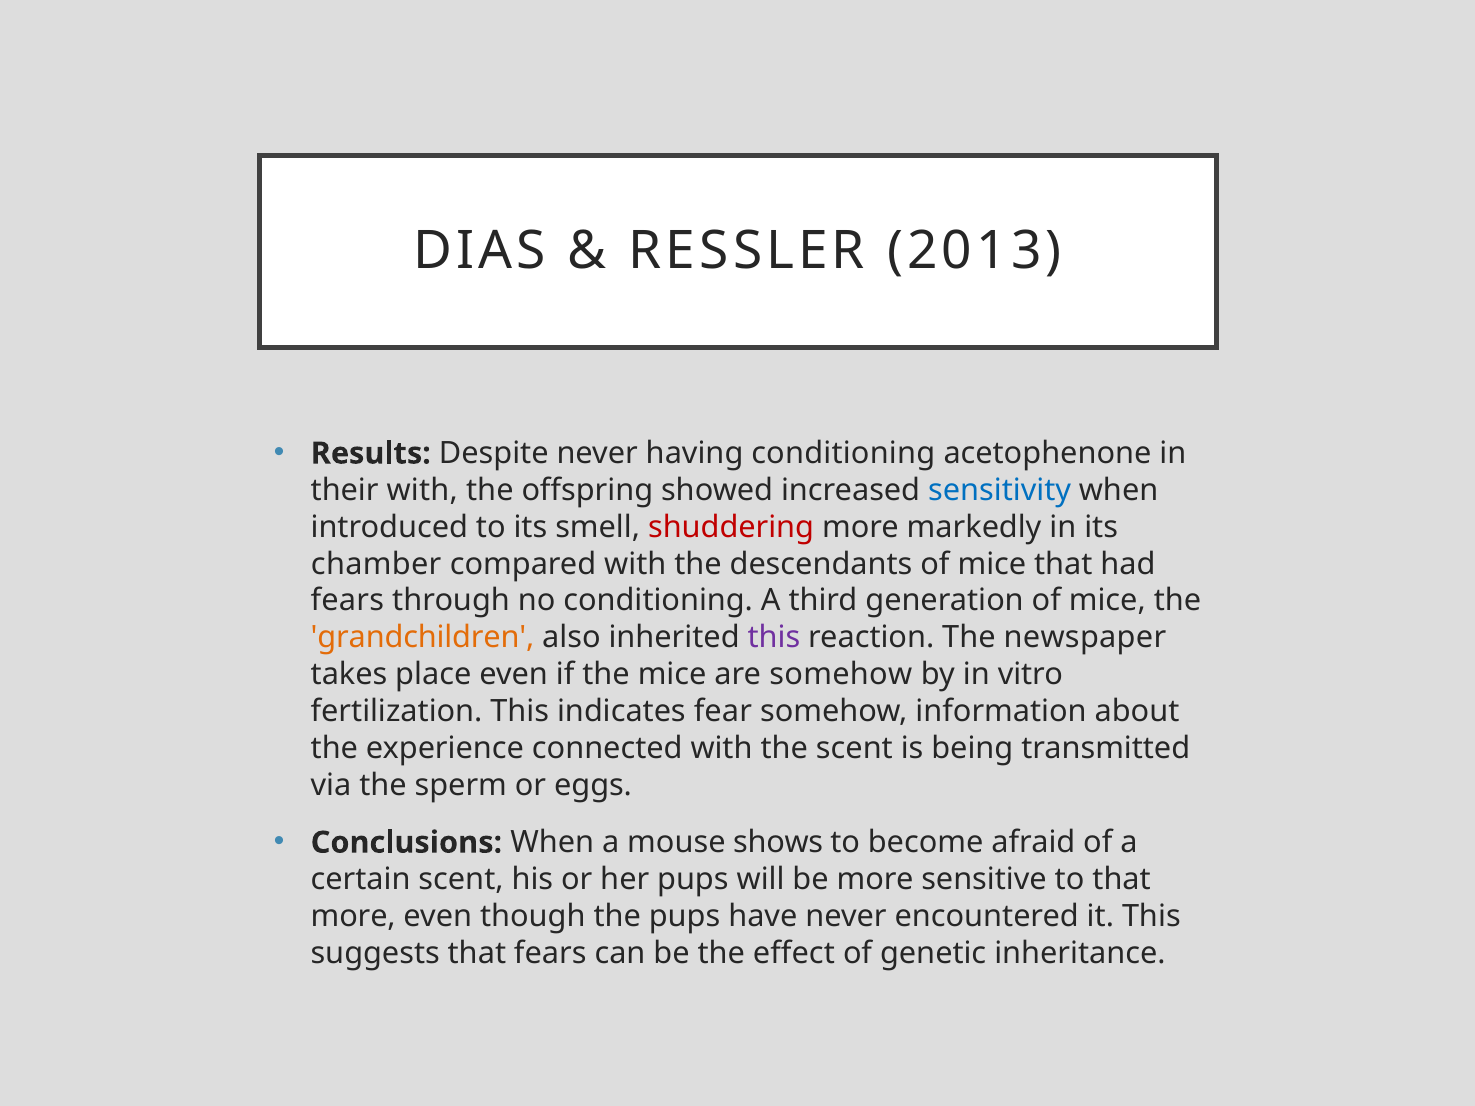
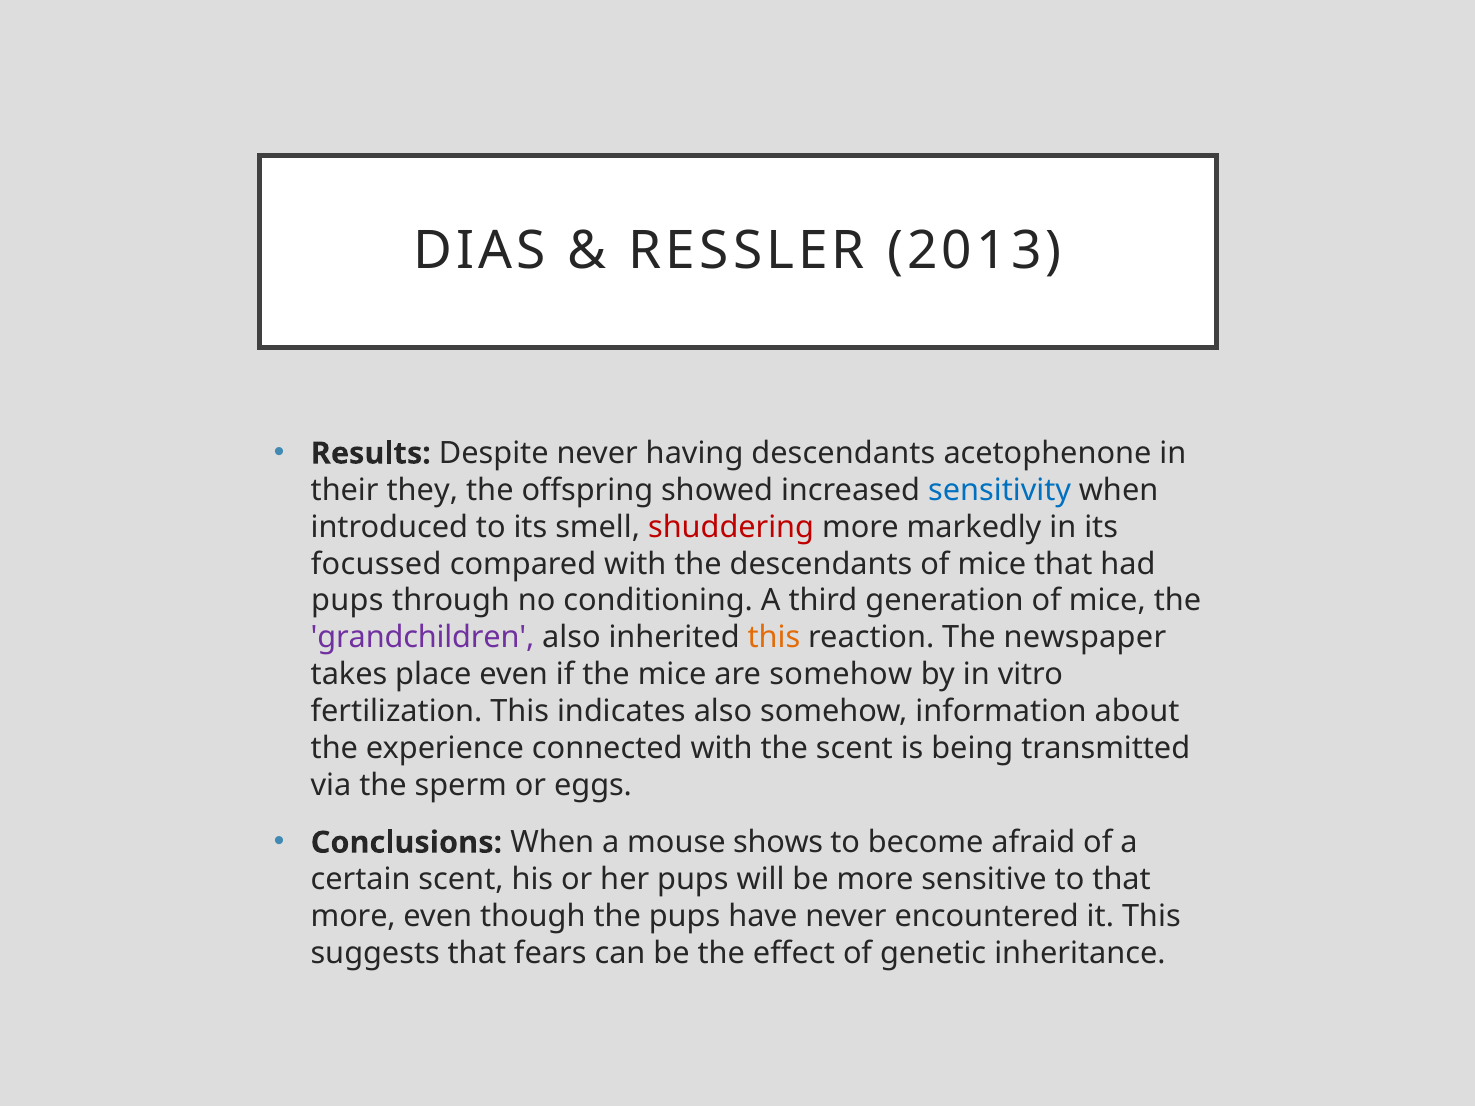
having conditioning: conditioning -> descendants
their with: with -> they
chamber: chamber -> focussed
fears at (347, 601): fears -> pups
grandchildren colour: orange -> purple
this at (774, 638) colour: purple -> orange
indicates fear: fear -> also
